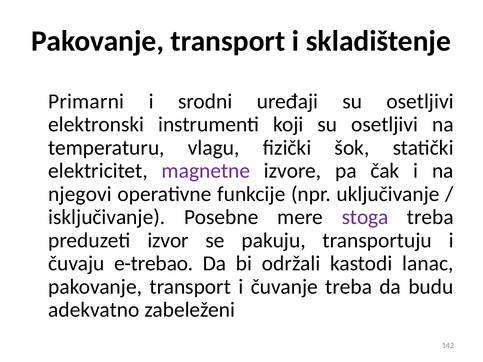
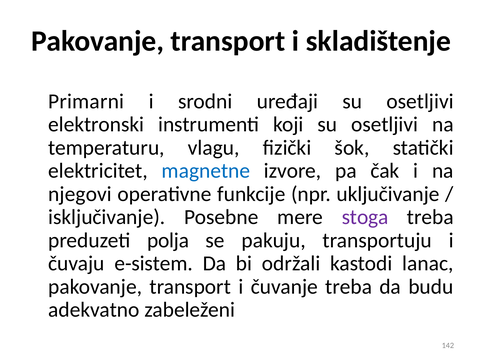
magnetne colour: purple -> blue
izvor: izvor -> polja
e-trebao: e-trebao -> e-sistem
